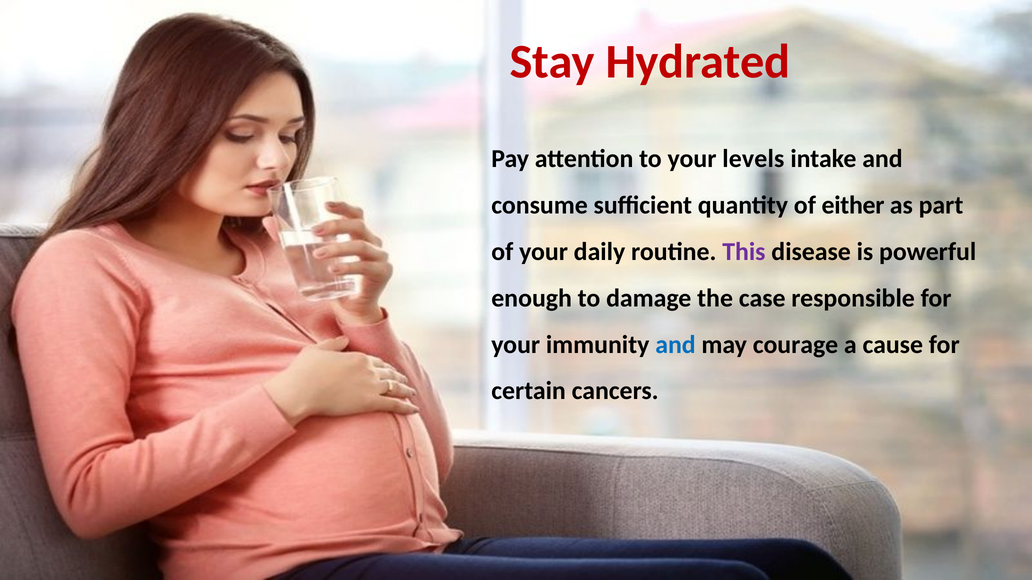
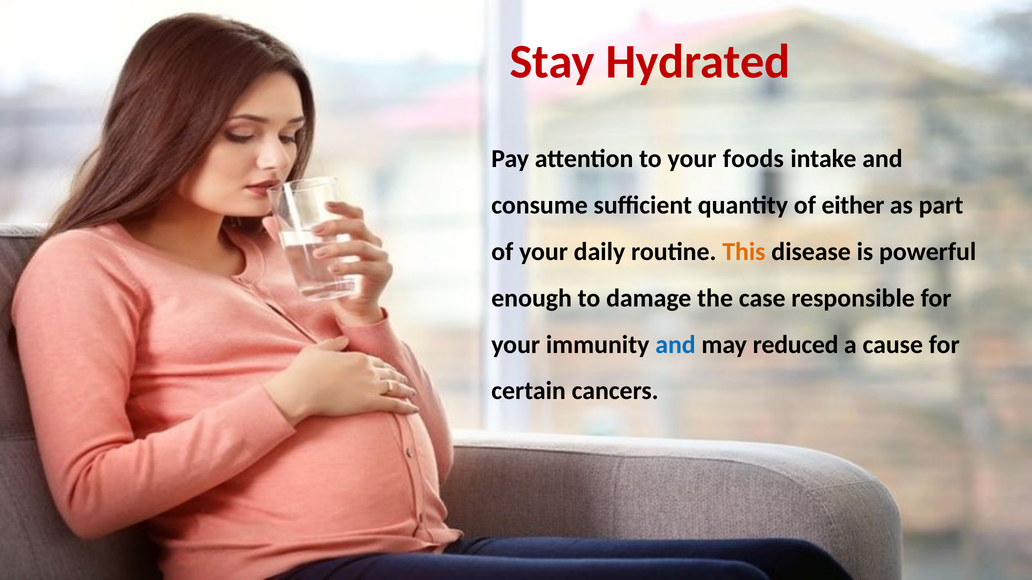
levels: levels -> foods
This colour: purple -> orange
courage: courage -> reduced
